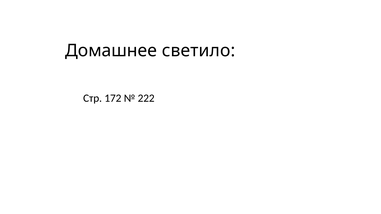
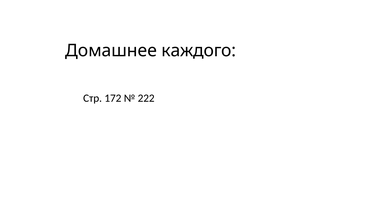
светило: светило -> каждого
